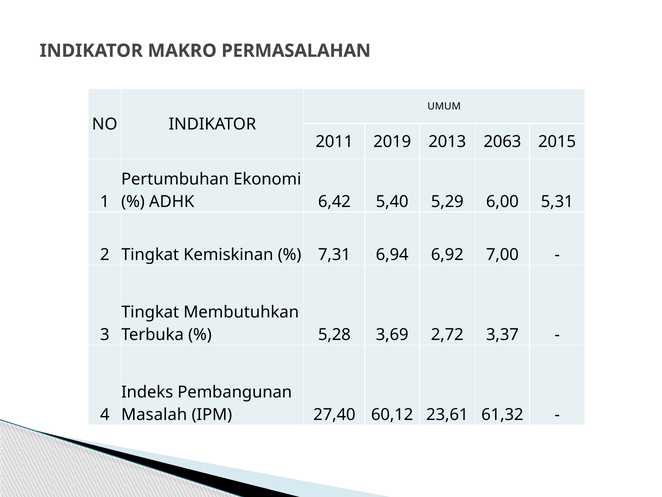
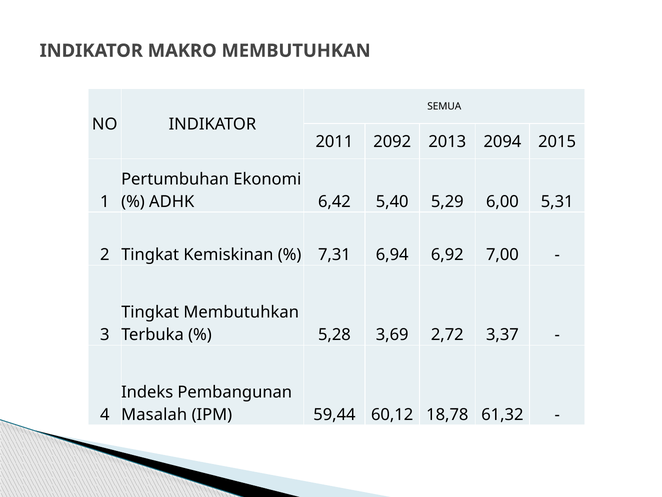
MAKRO PERMASALAHAN: PERMASALAHAN -> MEMBUTUHKAN
UMUM: UMUM -> SEMUA
2019: 2019 -> 2092
2063: 2063 -> 2094
27,40: 27,40 -> 59,44
23,61: 23,61 -> 18,78
